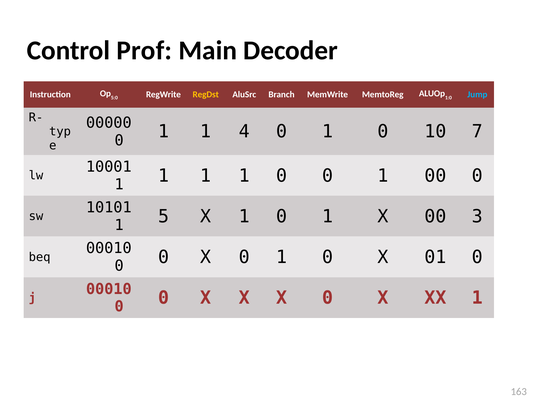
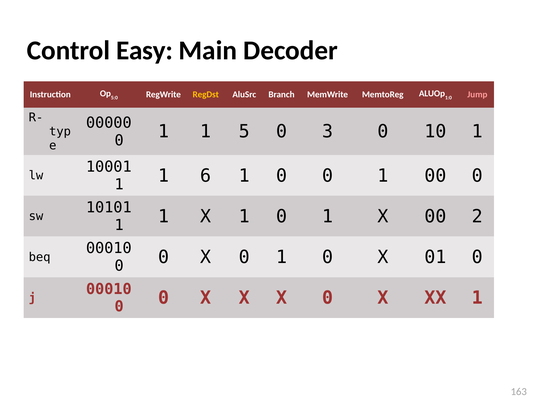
Prof: Prof -> Easy
Jump colour: light blue -> pink
4: 4 -> 5
1 at (328, 131): 1 -> 3
10 7: 7 -> 1
1 at (206, 176): 1 -> 6
5 at (163, 216): 5 -> 1
3: 3 -> 2
